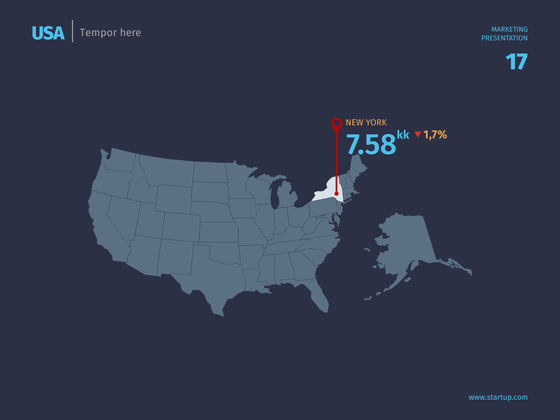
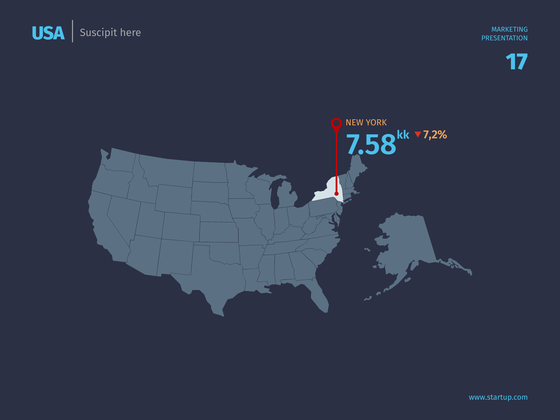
Tempor: Tempor -> Suscipit
1,7%: 1,7% -> 7,2%
